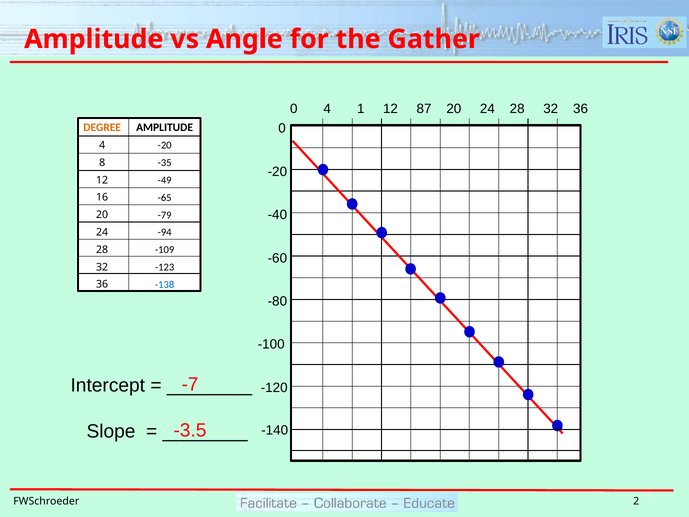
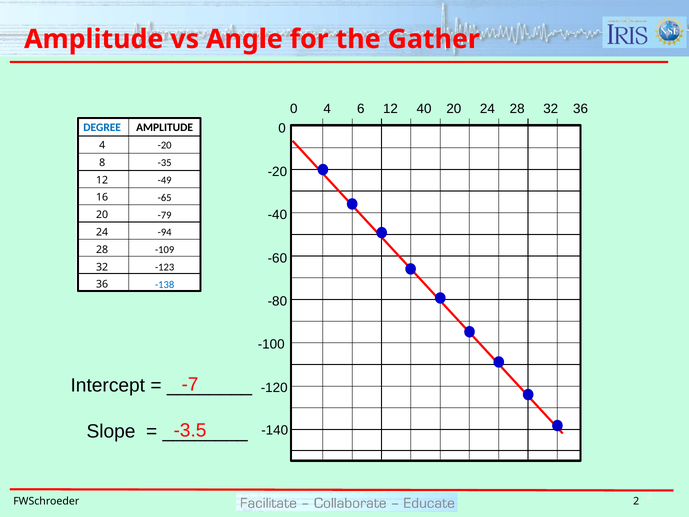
1: 1 -> 6
87: 87 -> 40
DEGREE colour: orange -> blue
